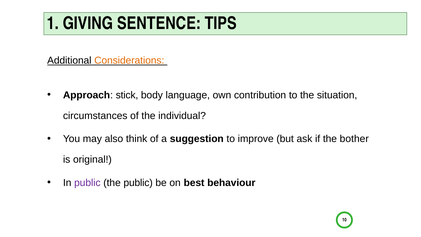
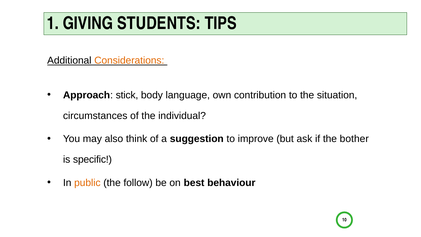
SENTENCE: SENTENCE -> STUDENTS
original: original -> specific
public at (87, 183) colour: purple -> orange
the public: public -> follow
